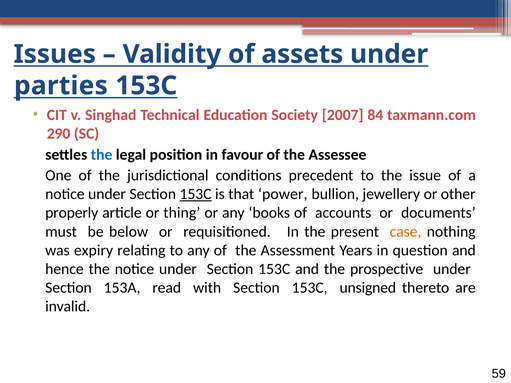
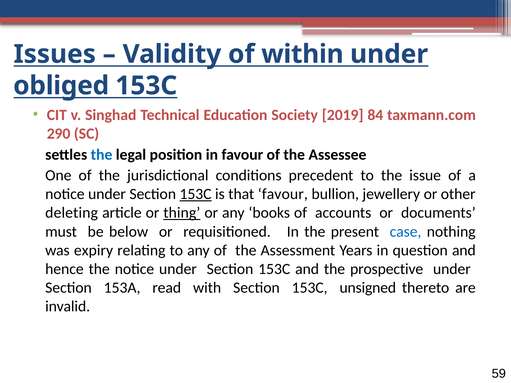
assets: assets -> within
parties: parties -> obliged
2007: 2007 -> 2019
that power: power -> favour
properly: properly -> deleting
thing underline: none -> present
case colour: orange -> blue
